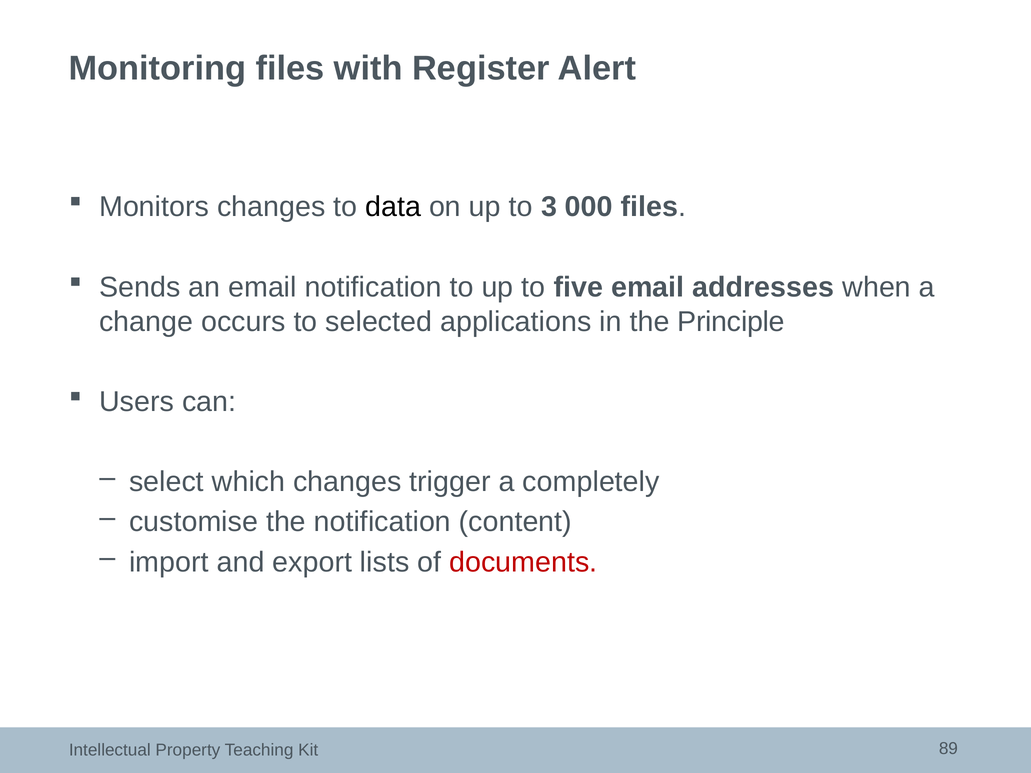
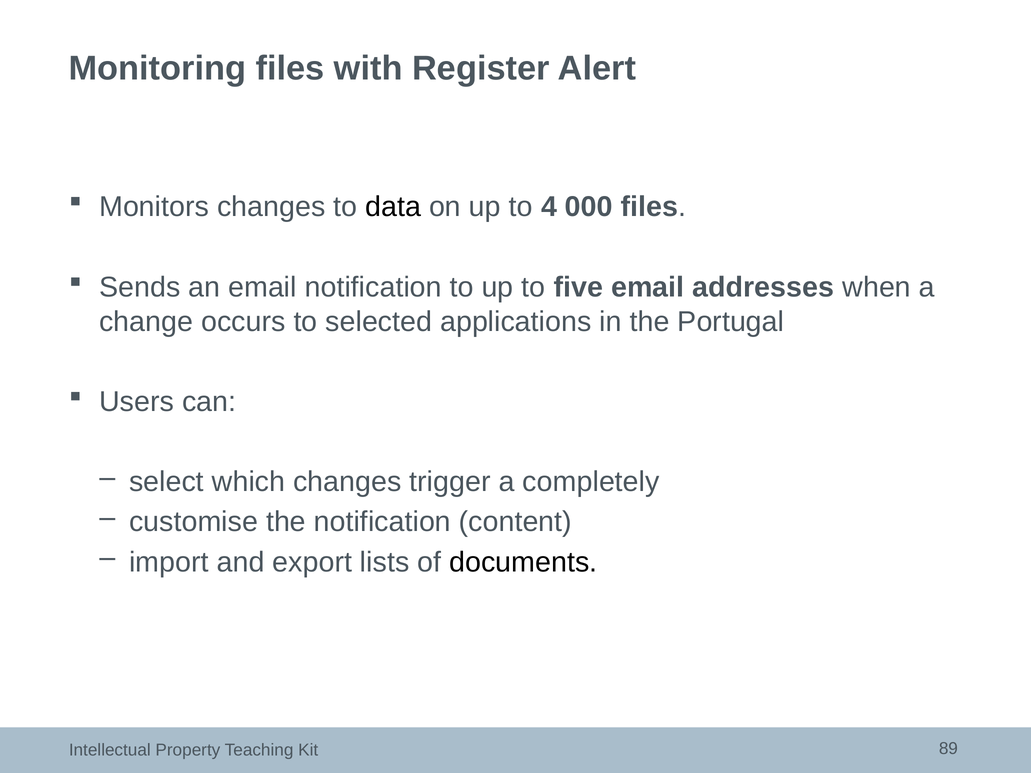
3: 3 -> 4
Principle: Principle -> Portugal
documents colour: red -> black
